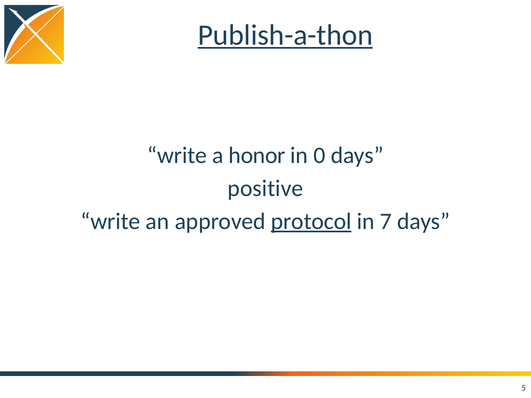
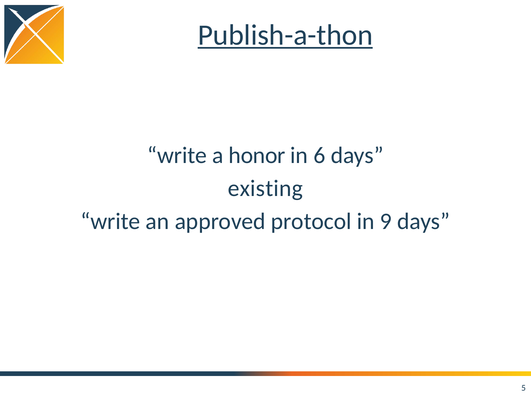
0: 0 -> 6
positive: positive -> existing
protocol underline: present -> none
7: 7 -> 9
